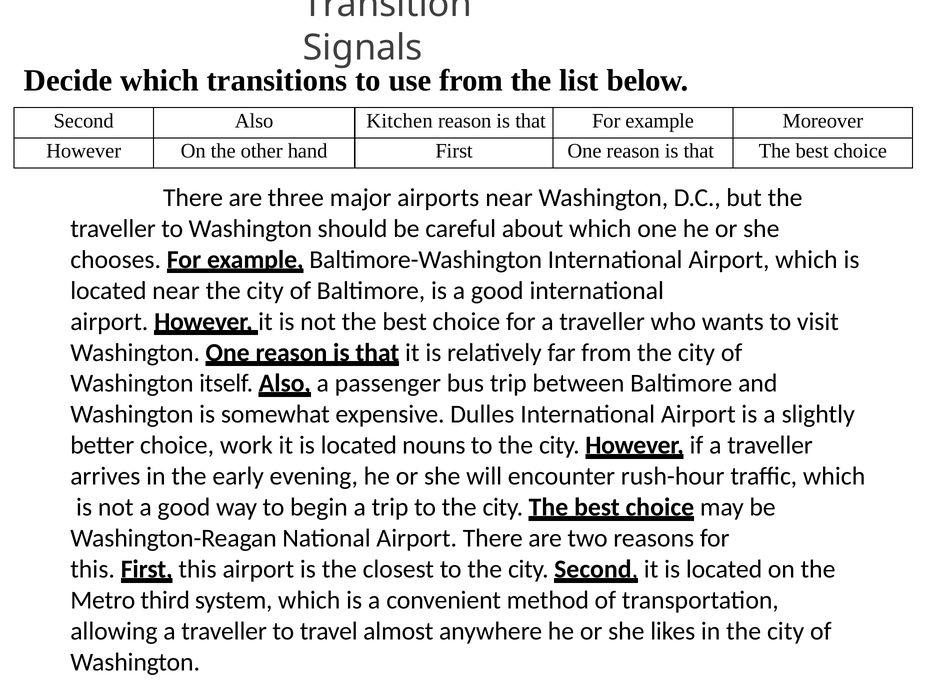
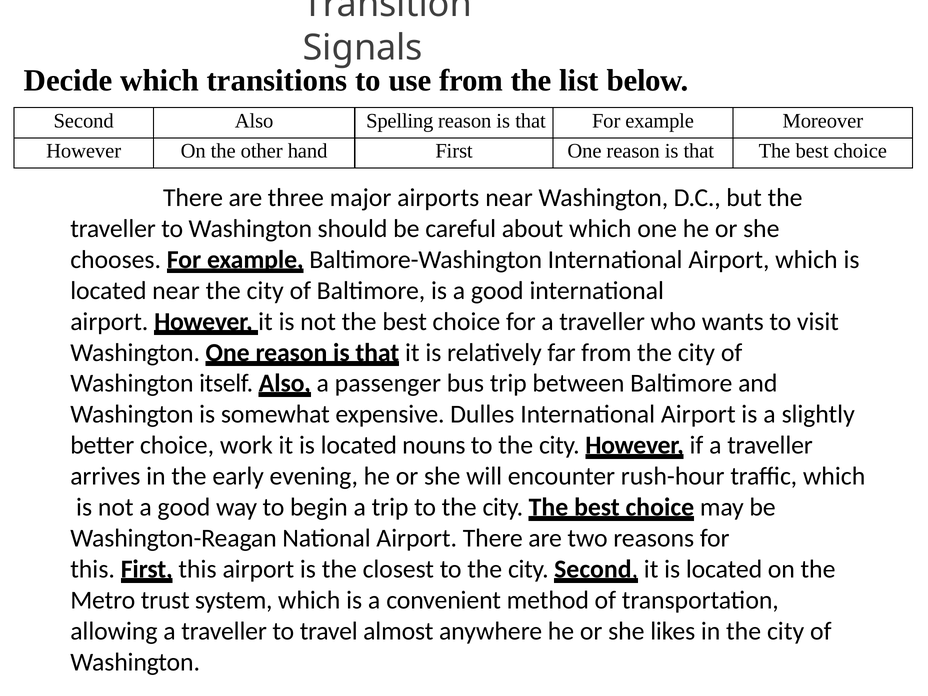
Kitchen: Kitchen -> Spelling
third: third -> trust
